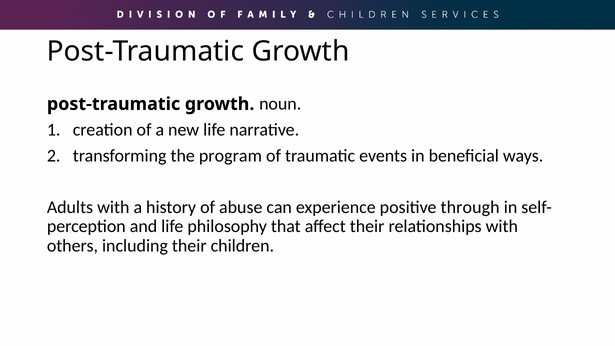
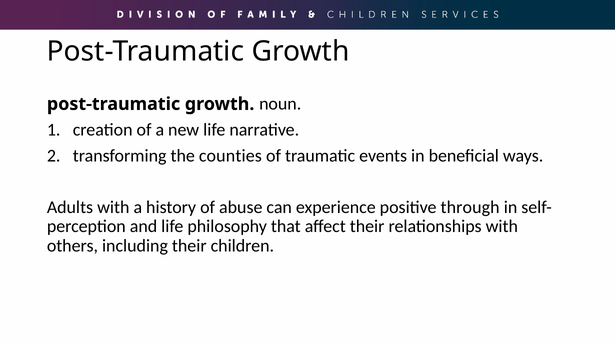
program: program -> counties
